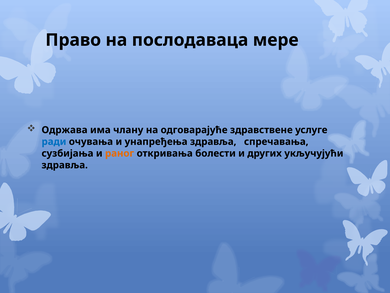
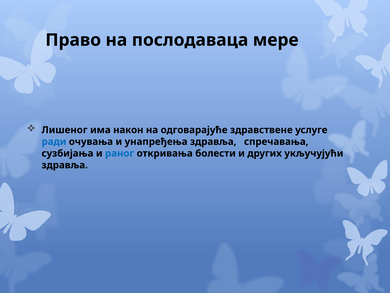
Одржава: Одржава -> Лишеног
члану: члану -> након
раног colour: orange -> blue
